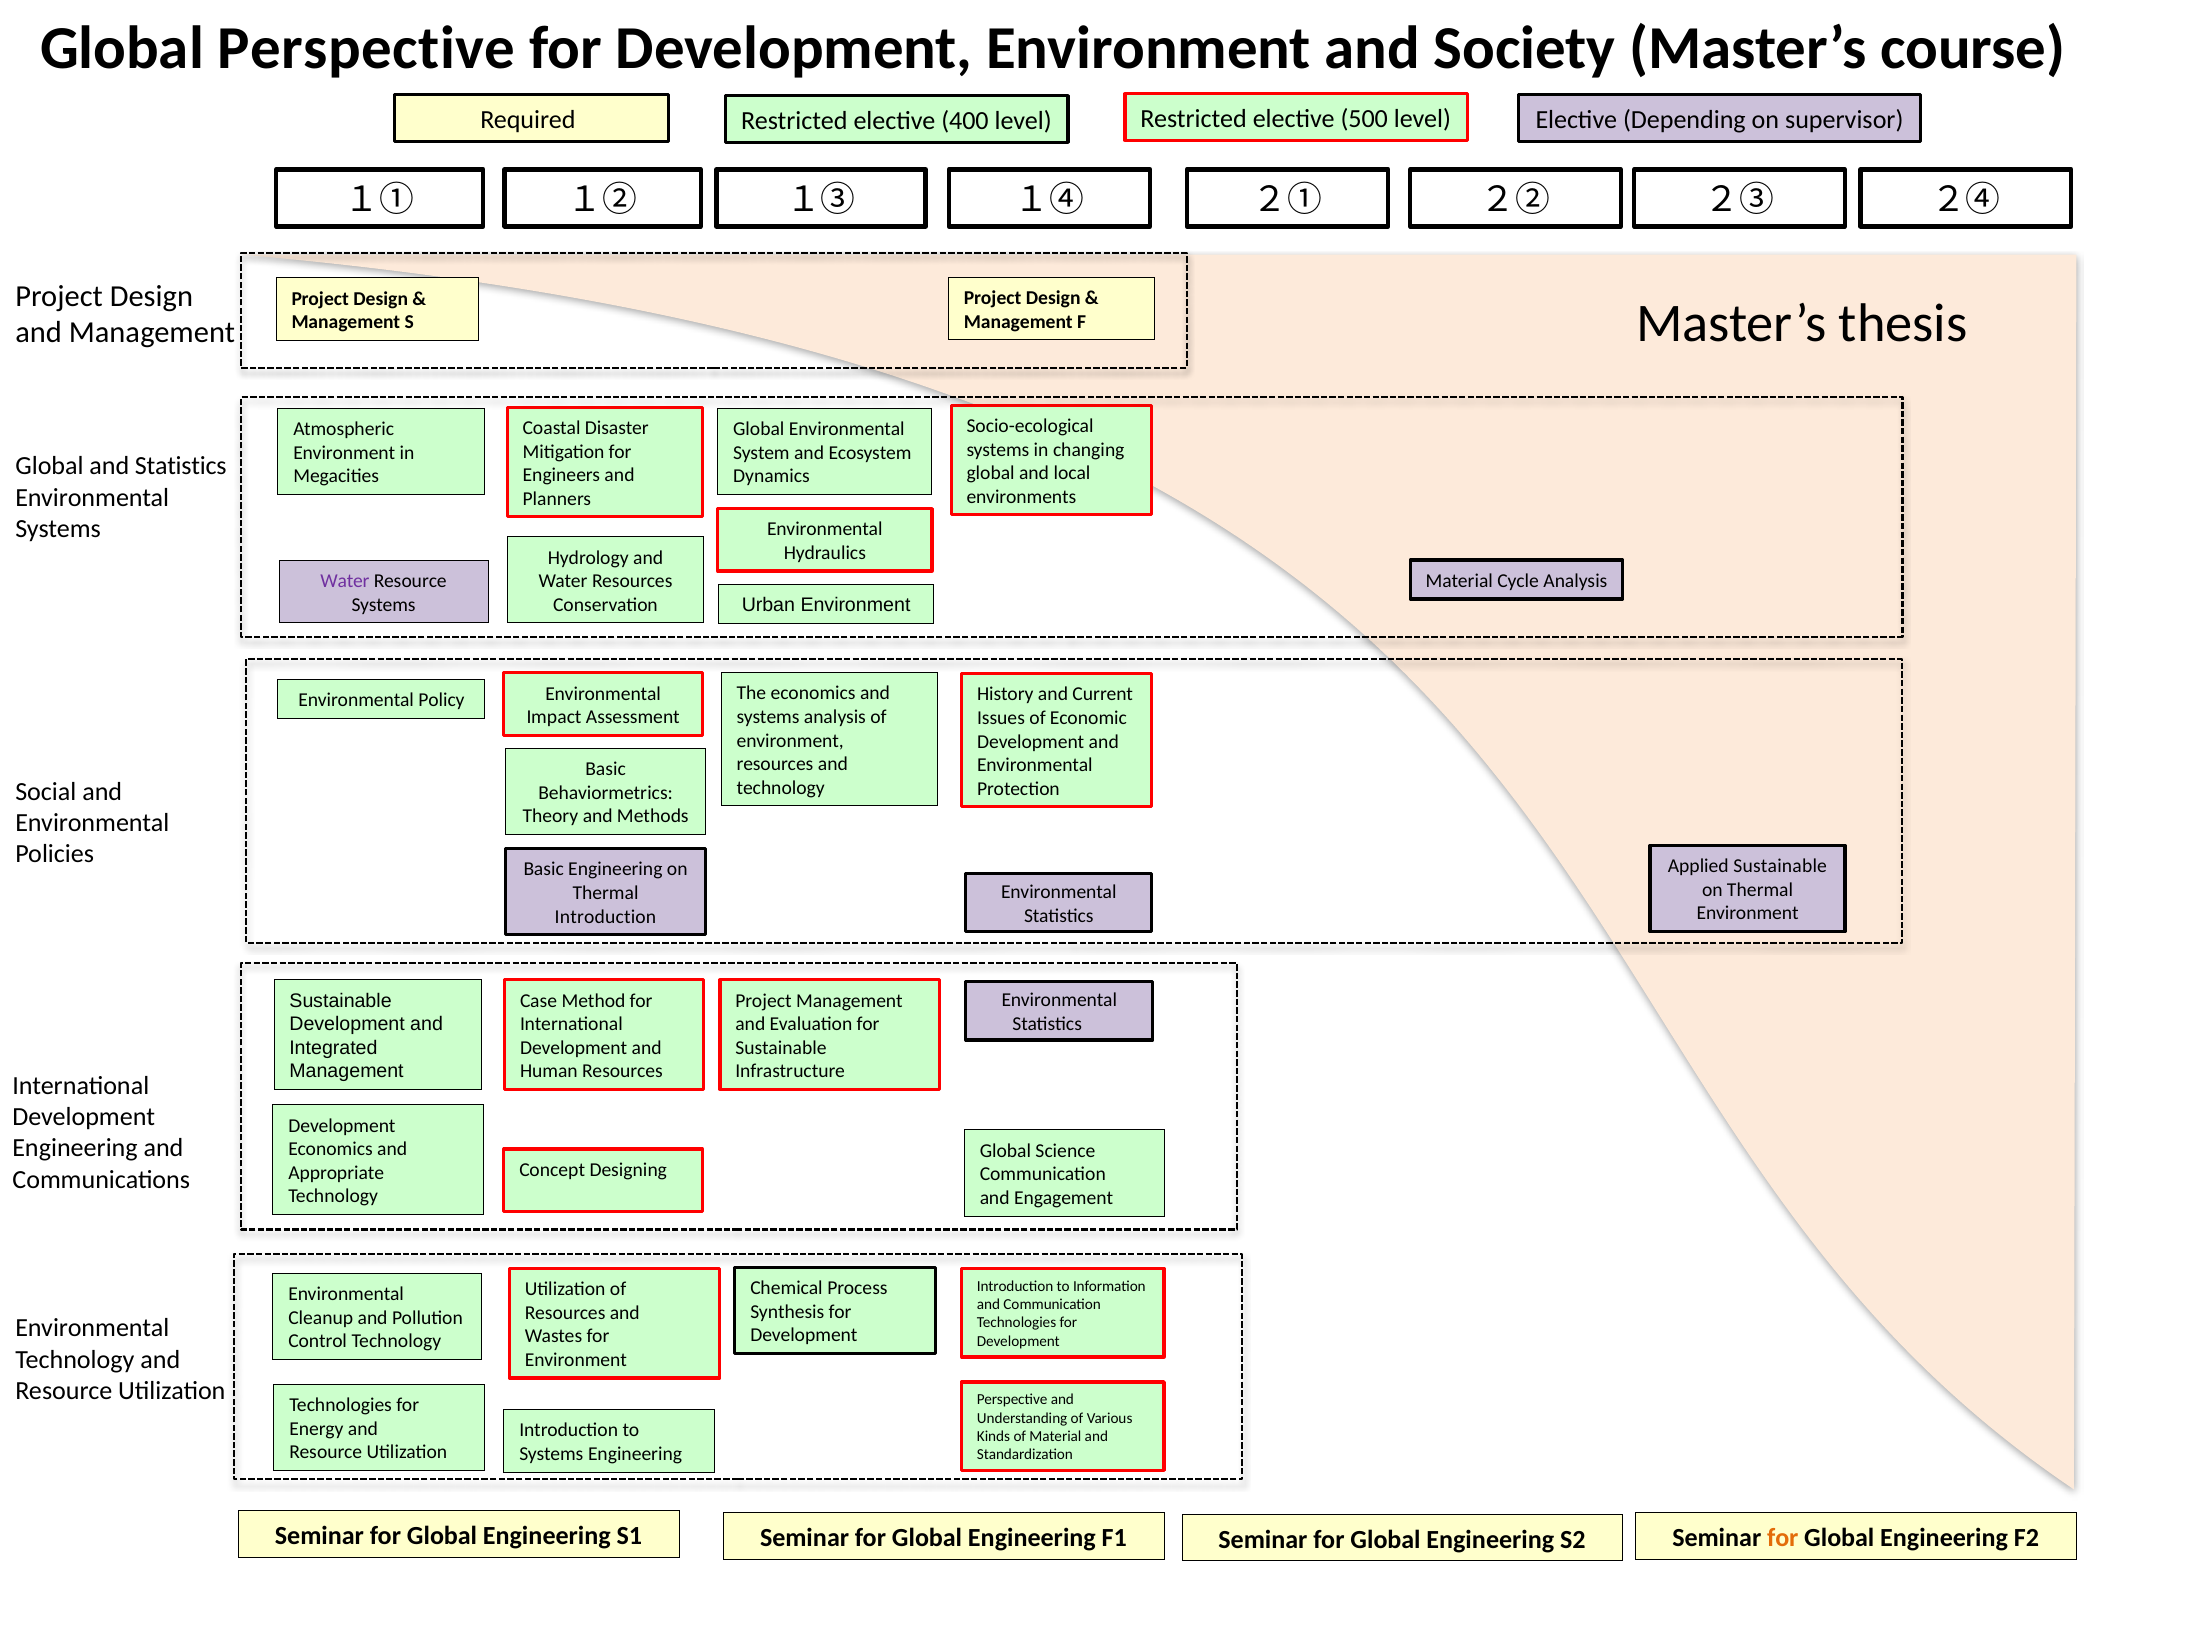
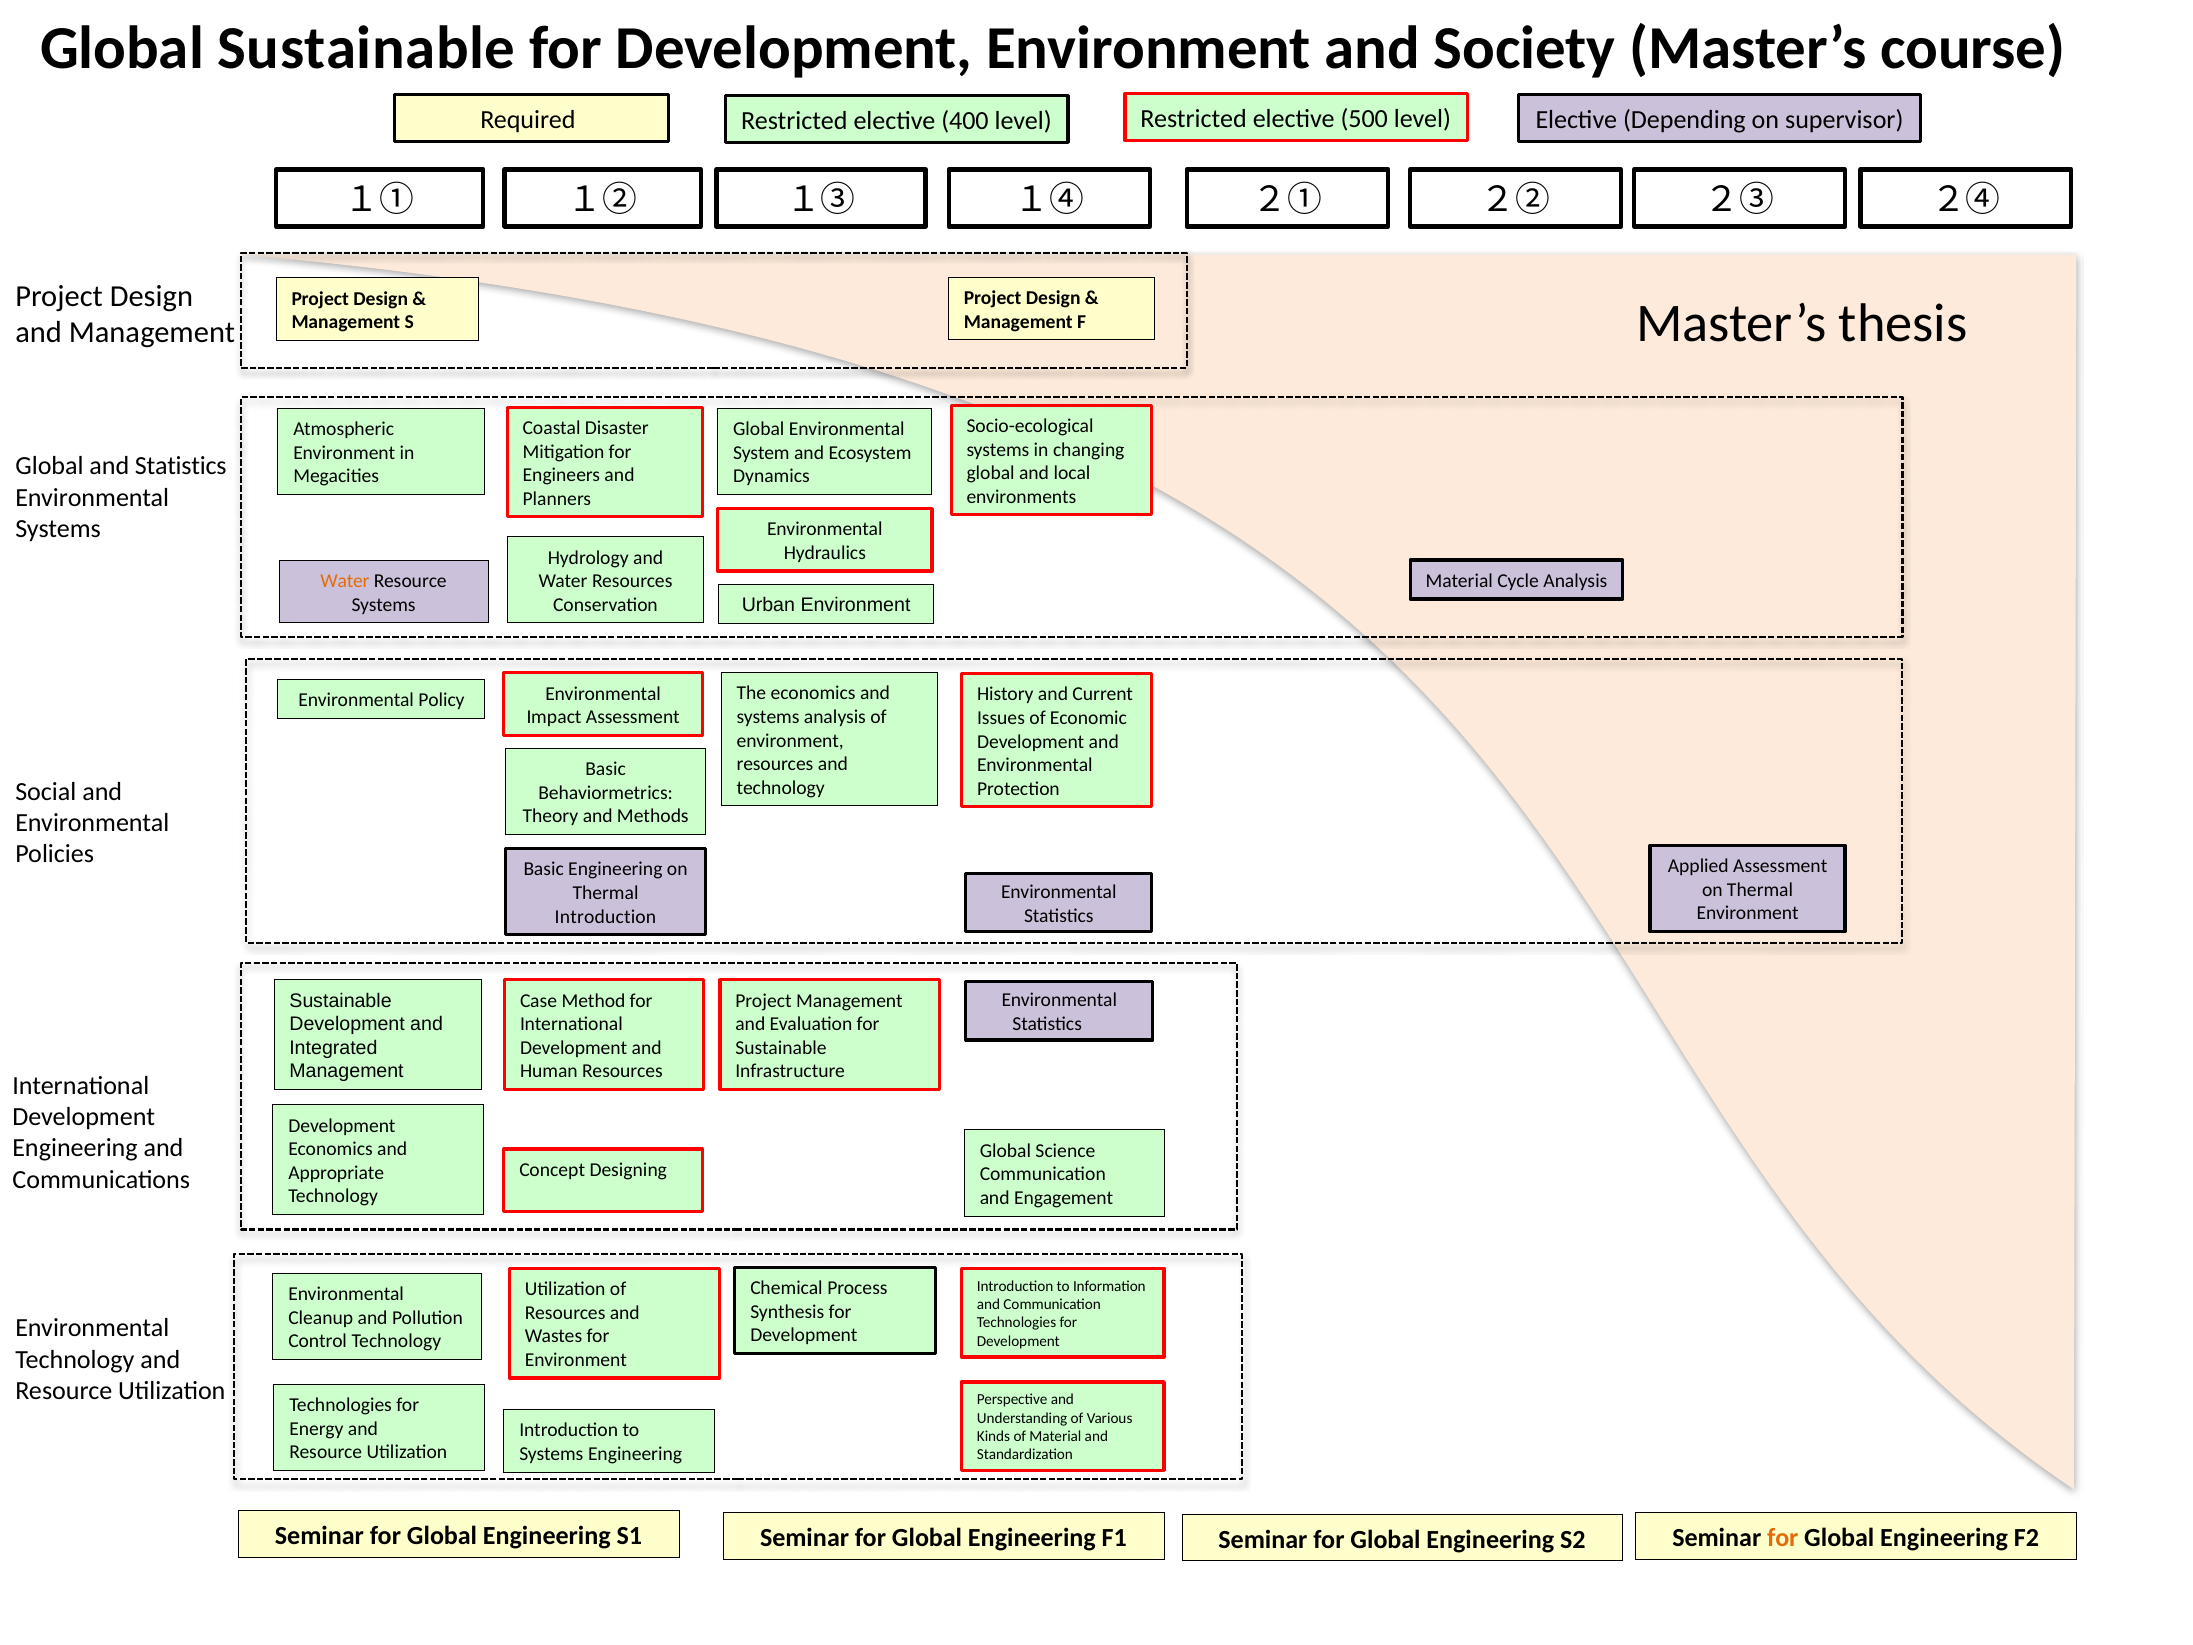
Global Perspective: Perspective -> Sustainable
Water at (345, 581) colour: purple -> orange
Applied Sustainable: Sustainable -> Assessment
